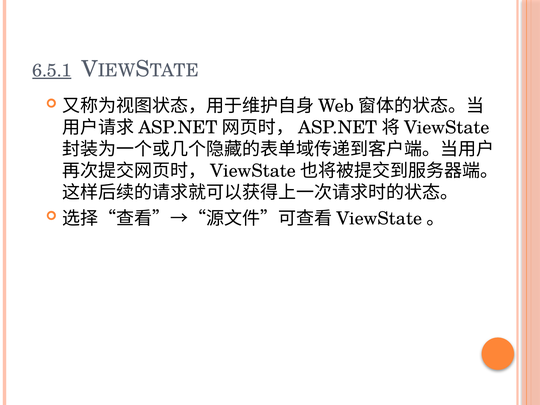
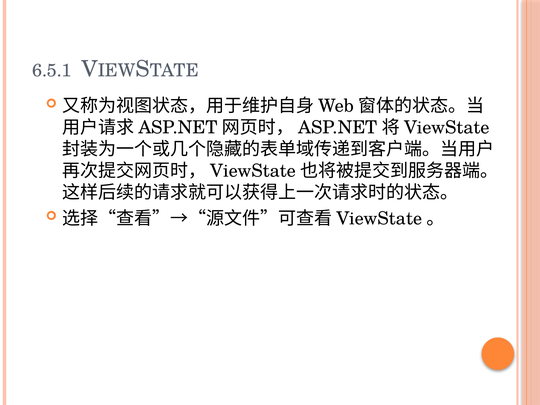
6.5.1 underline: present -> none
